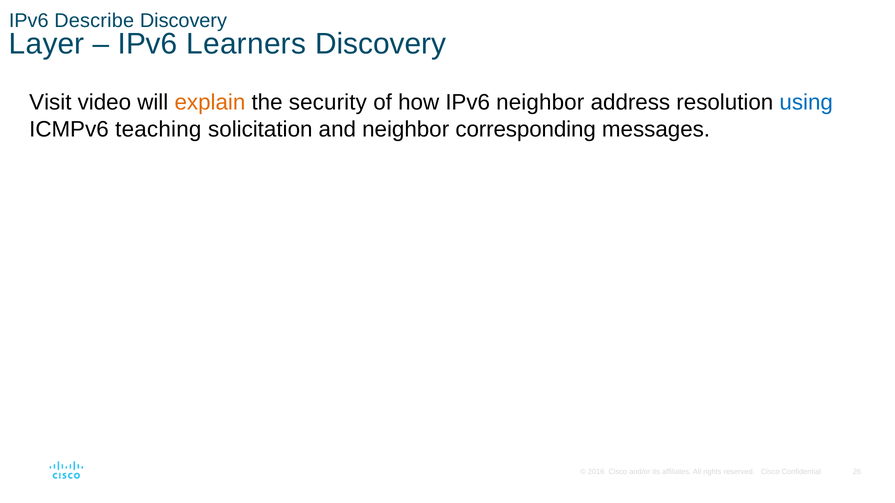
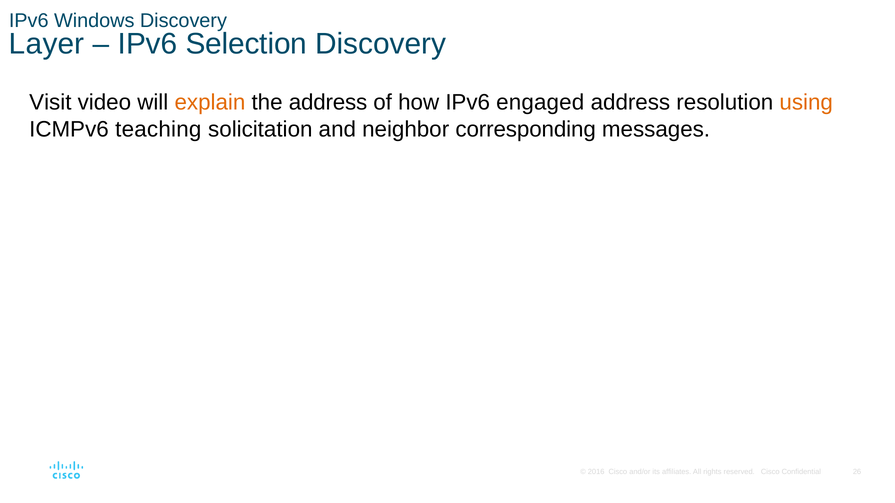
Describe: Describe -> Windows
Learners: Learners -> Selection
the security: security -> address
IPv6 neighbor: neighbor -> engaged
using colour: blue -> orange
